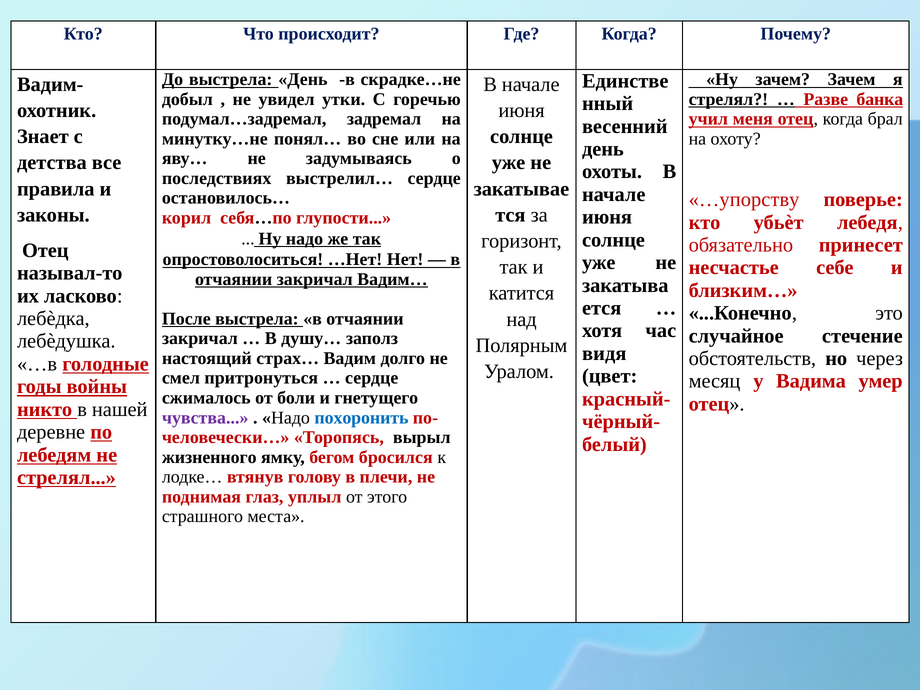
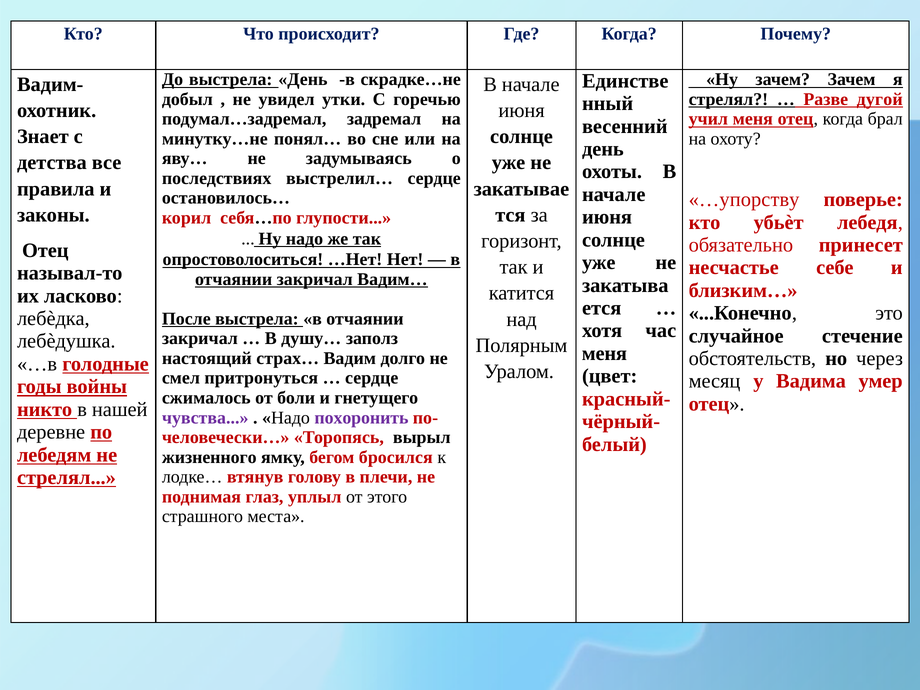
банка: банка -> дугой
видя at (604, 353): видя -> меня
похоронить colour: blue -> purple
